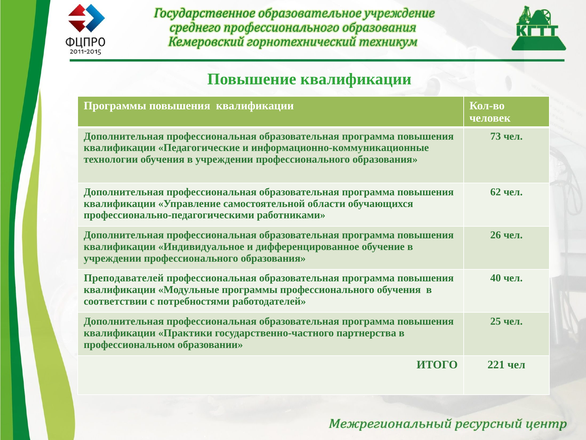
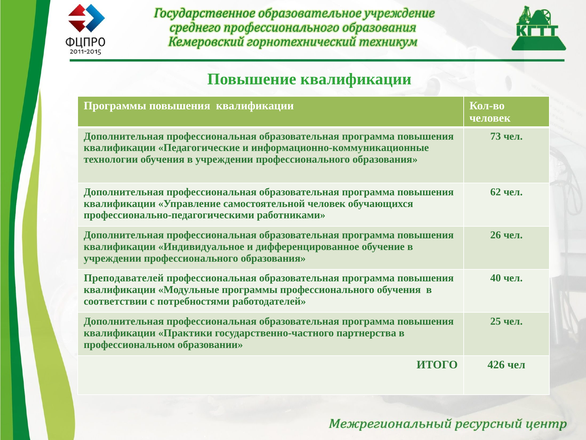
самостоятельной области: области -> человек
221: 221 -> 426
